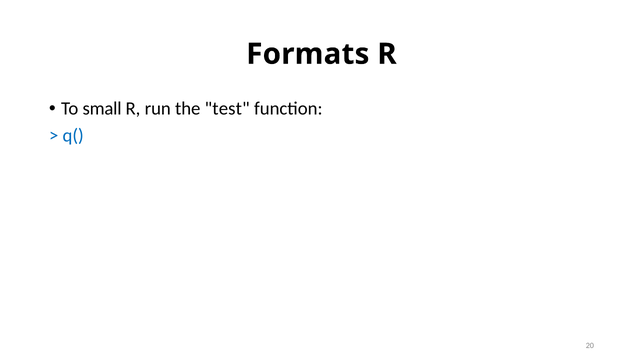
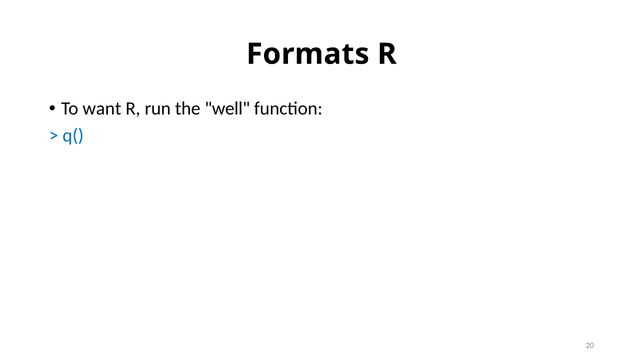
small: small -> want
test: test -> well
